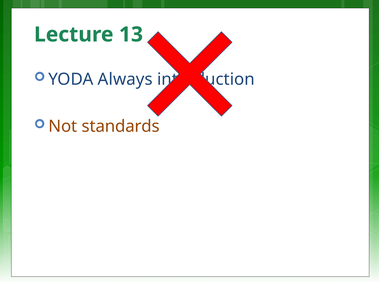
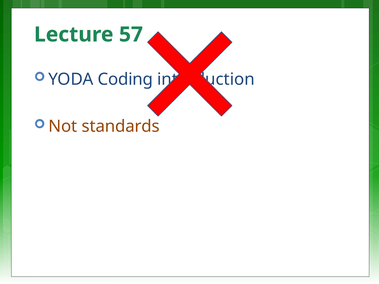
13: 13 -> 57
Always: Always -> Coding
